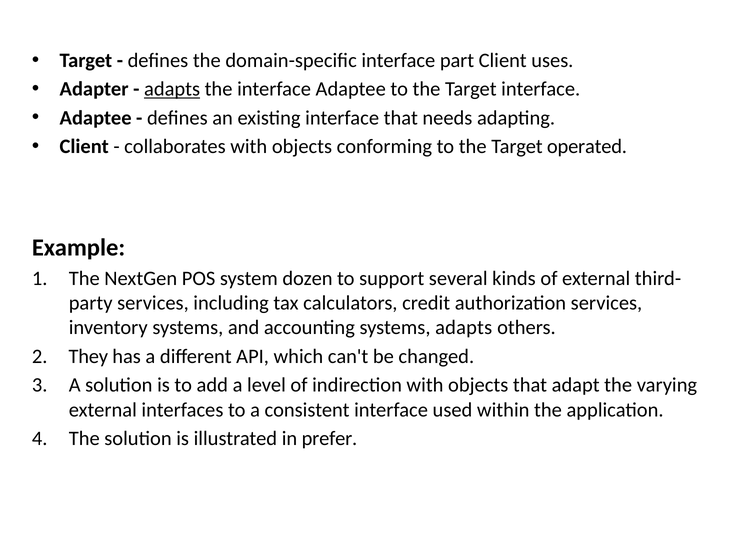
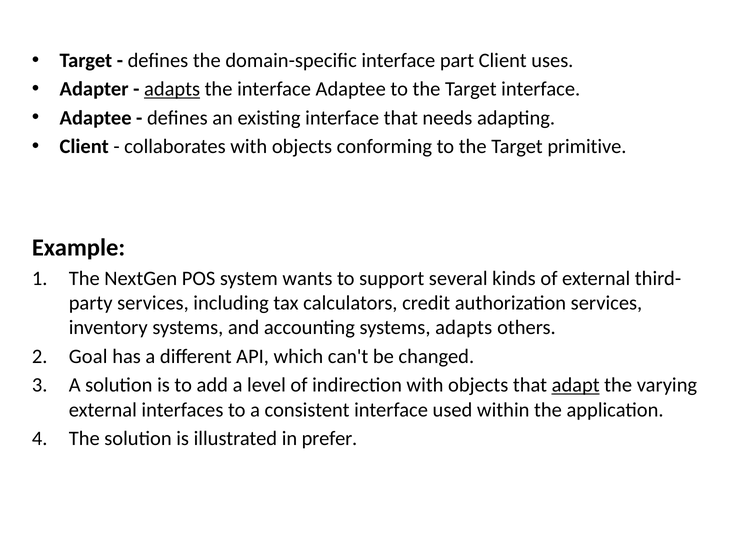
operated: operated -> primitive
dozen: dozen -> wants
They: They -> Goal
adapt underline: none -> present
